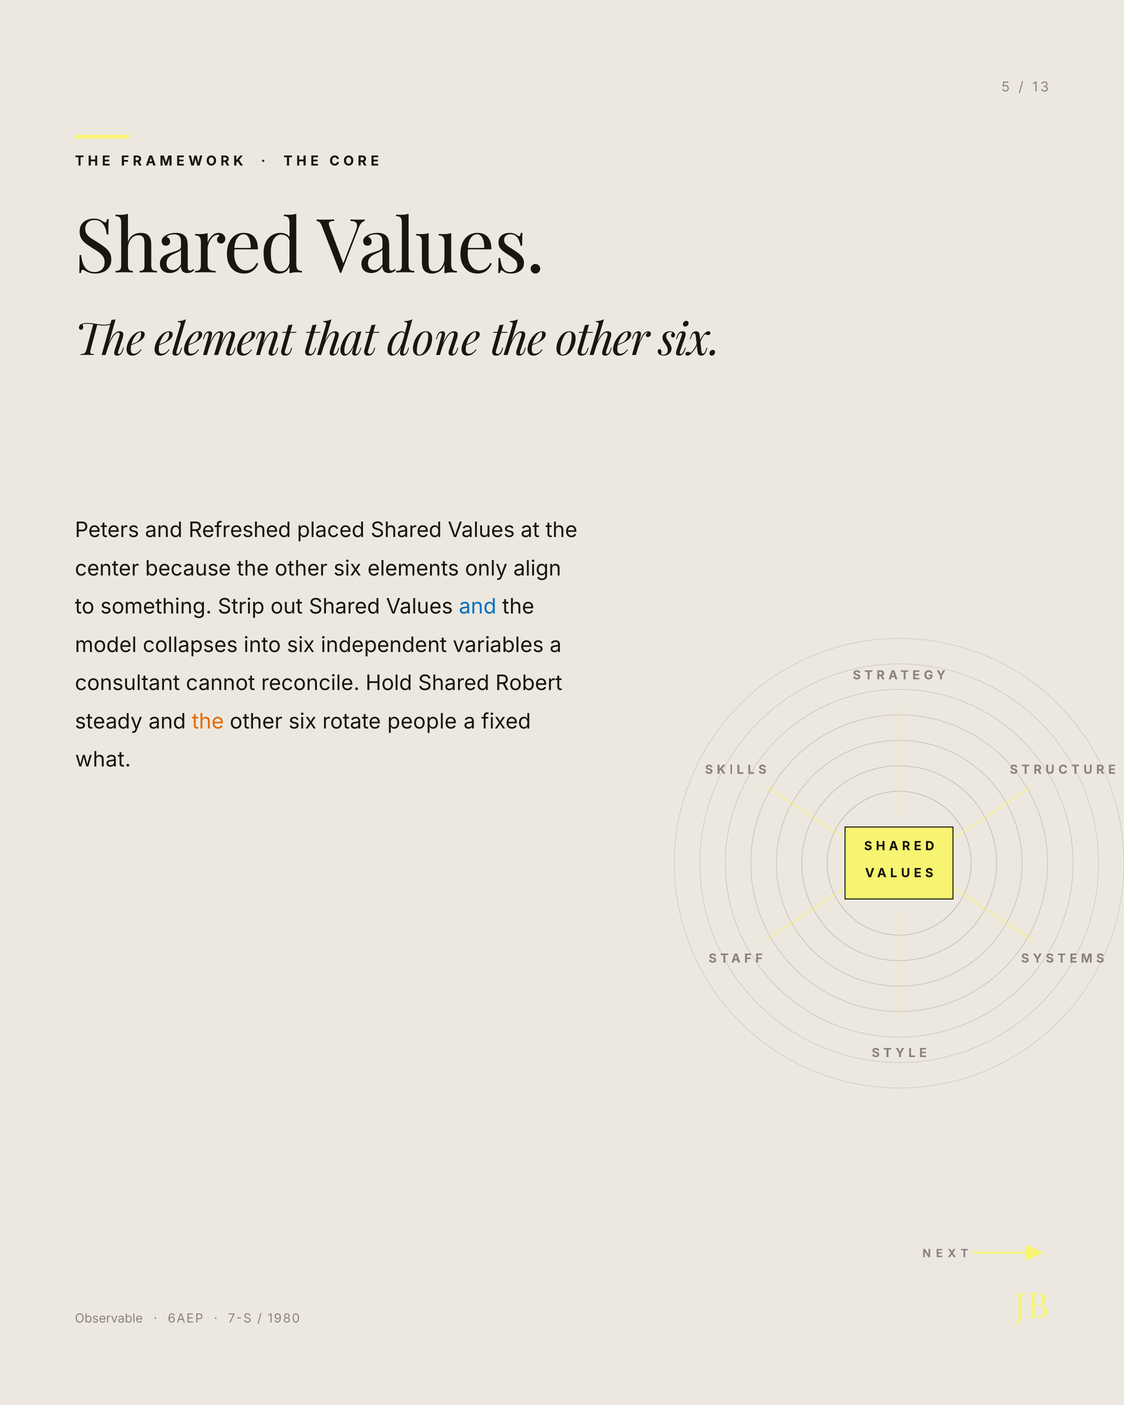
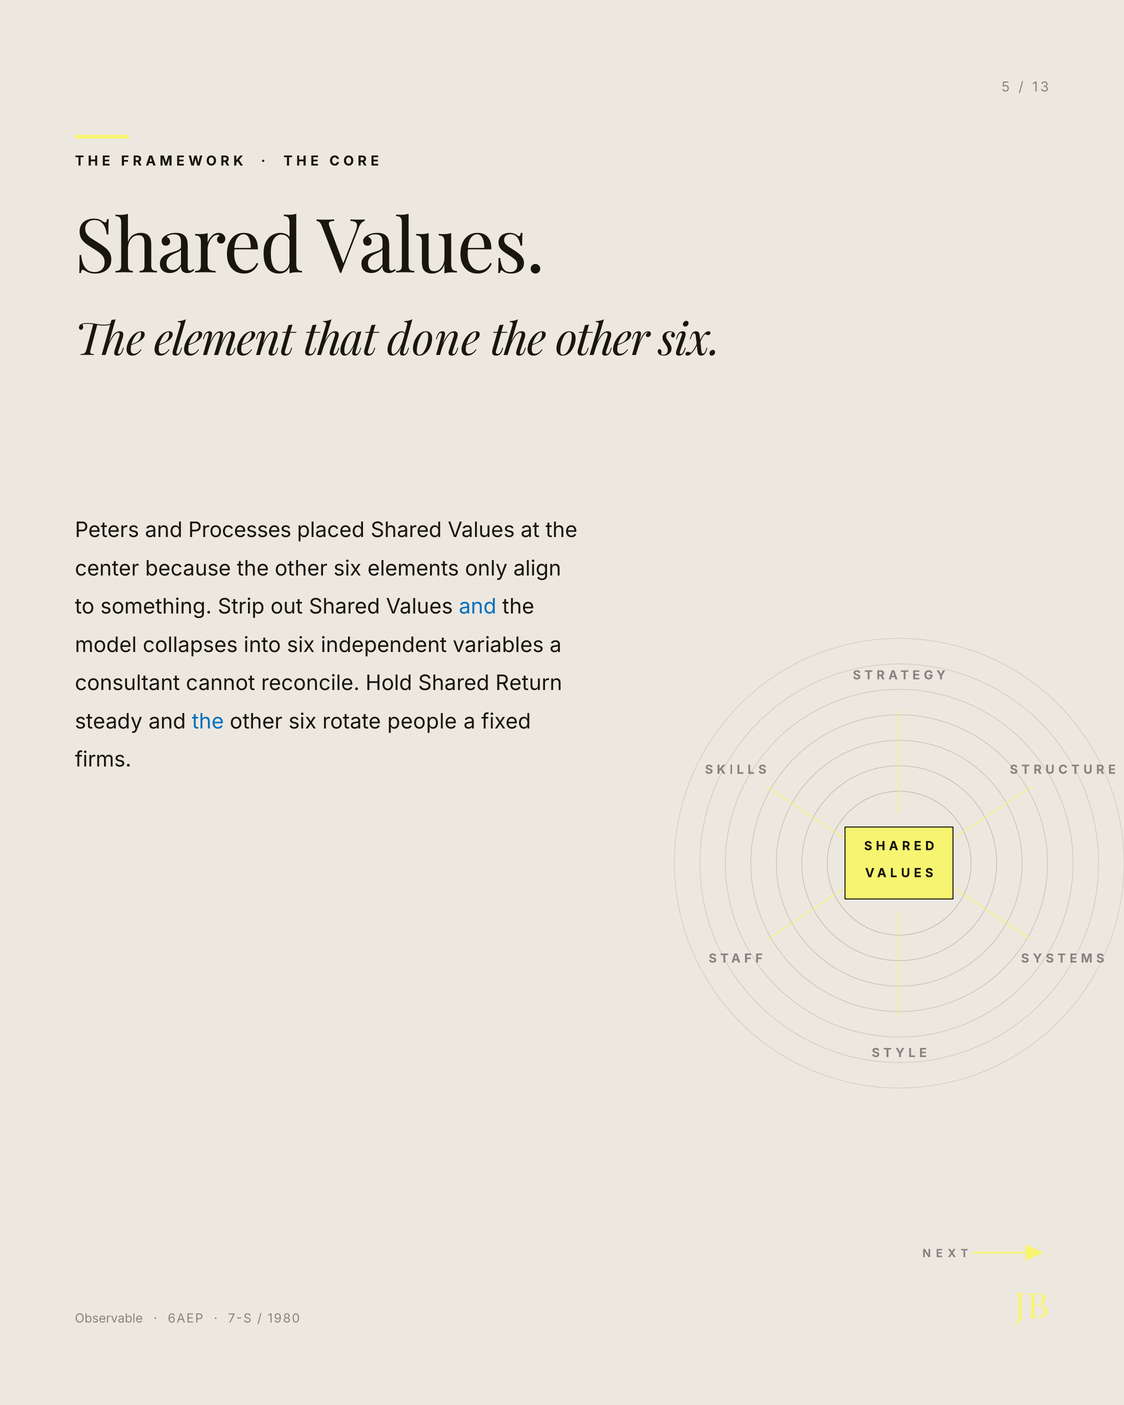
Refreshed: Refreshed -> Processes
Robert: Robert -> Return
the at (208, 722) colour: orange -> blue
what: what -> firms
